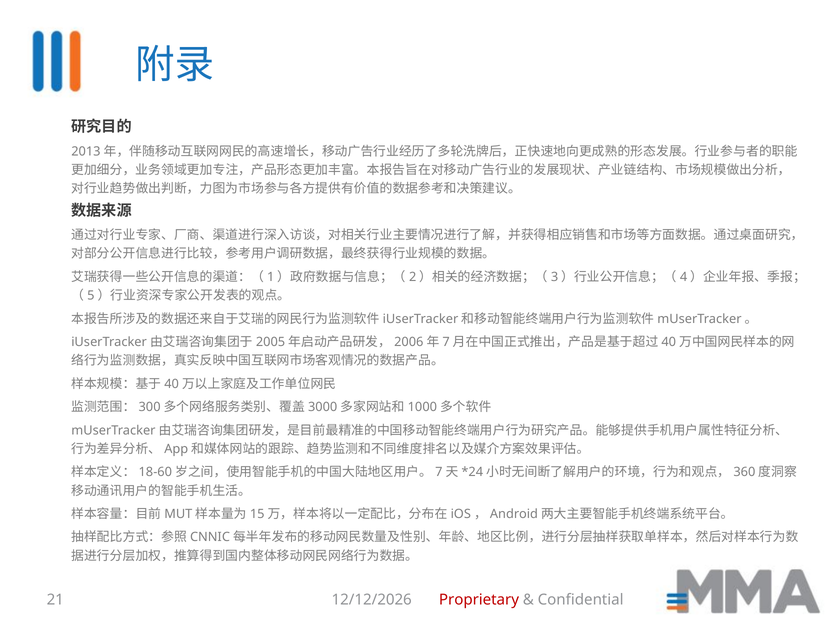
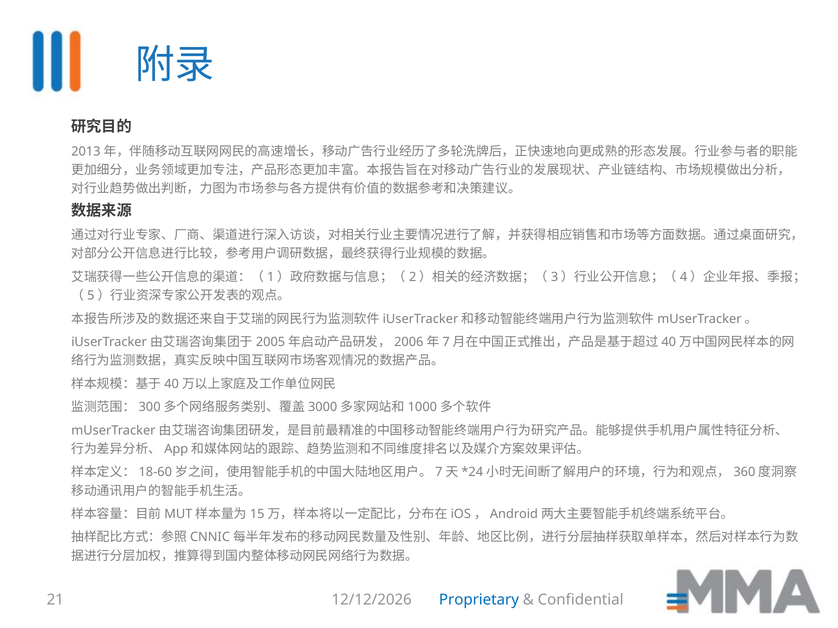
Proprietary colour: red -> blue
